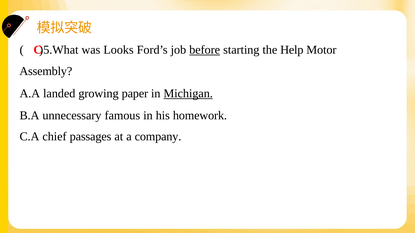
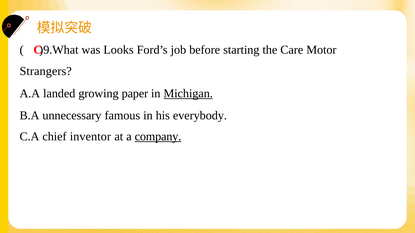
)5.What: )5.What -> )9.What
before underline: present -> none
Help: Help -> Care
Assembly: Assembly -> Strangers
homework: homework -> everybody
passages: passages -> inventor
company underline: none -> present
